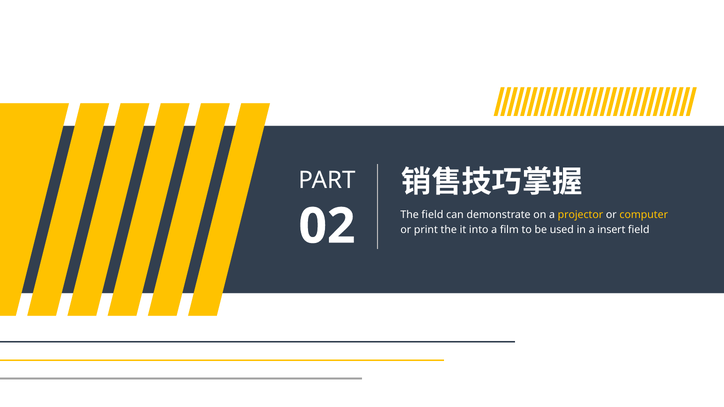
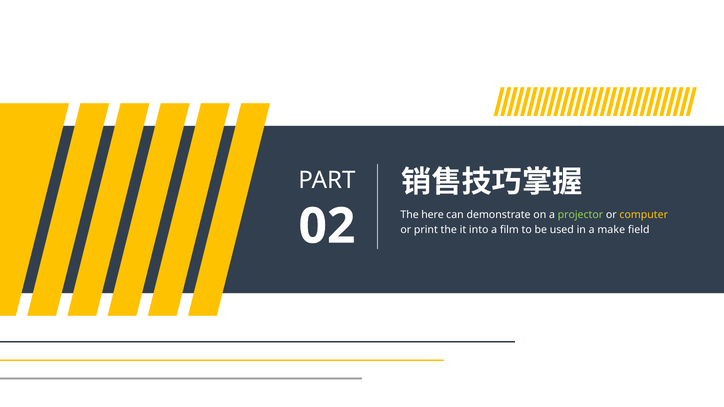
The field: field -> here
projector colour: yellow -> light green
insert: insert -> make
